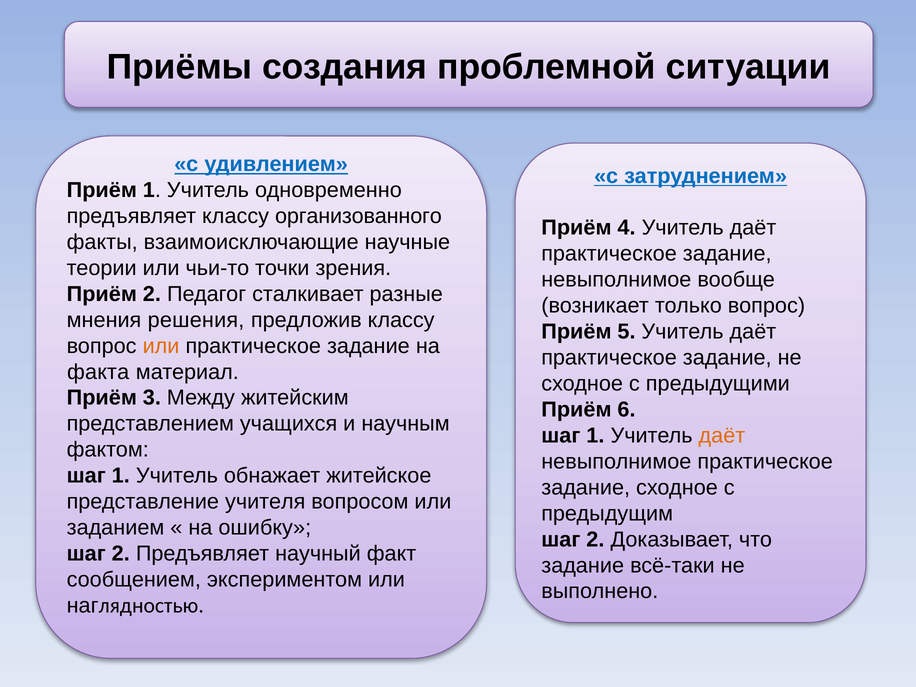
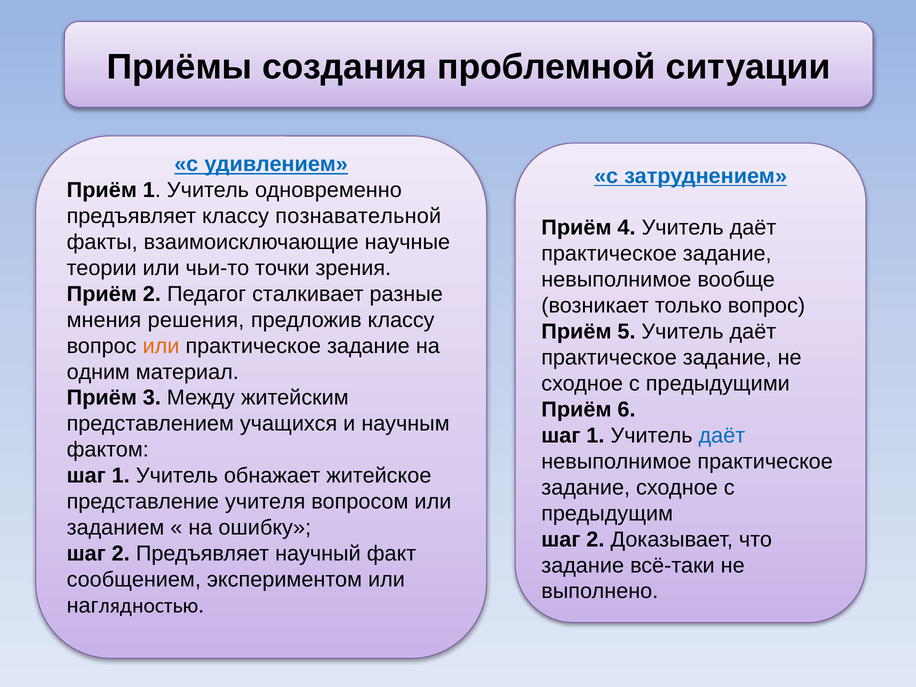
организованного: организованного -> познавательной
факта: факта -> одним
даёт at (722, 436) colour: orange -> blue
